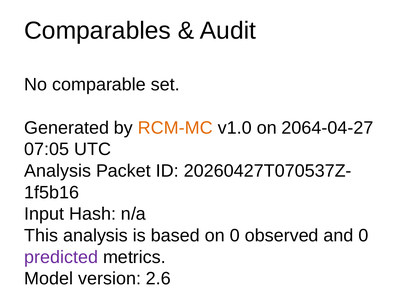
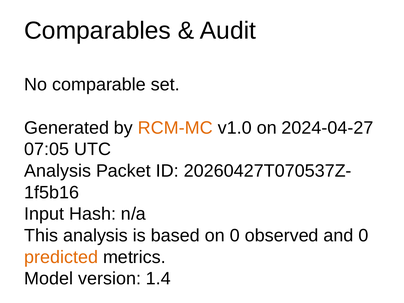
2064-04-27: 2064-04-27 -> 2024-04-27
predicted colour: purple -> orange
2.6: 2.6 -> 1.4
